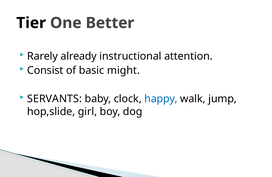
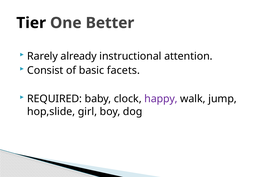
might: might -> facets
SERVANTS: SERVANTS -> REQUIRED
happy colour: blue -> purple
